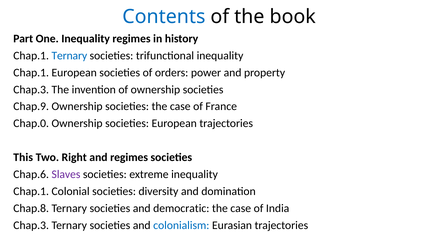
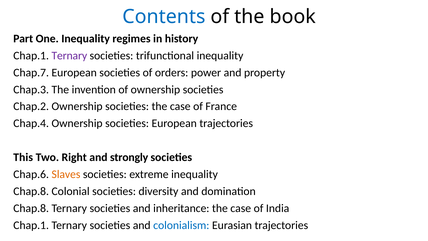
Ternary at (69, 55) colour: blue -> purple
Chap.1 at (31, 72): Chap.1 -> Chap.7
Chap.9: Chap.9 -> Chap.2
Chap.0: Chap.0 -> Chap.4
and regimes: regimes -> strongly
Slaves colour: purple -> orange
Chap.1 at (31, 191): Chap.1 -> Chap.8
democratic: democratic -> inheritance
Chap.3 at (31, 225): Chap.3 -> Chap.1
